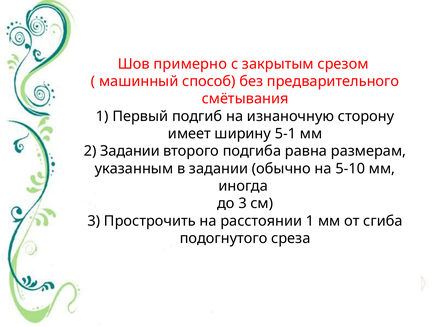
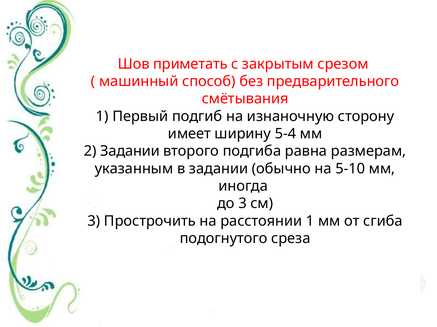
примерно: примерно -> приметать
5-1: 5-1 -> 5-4
